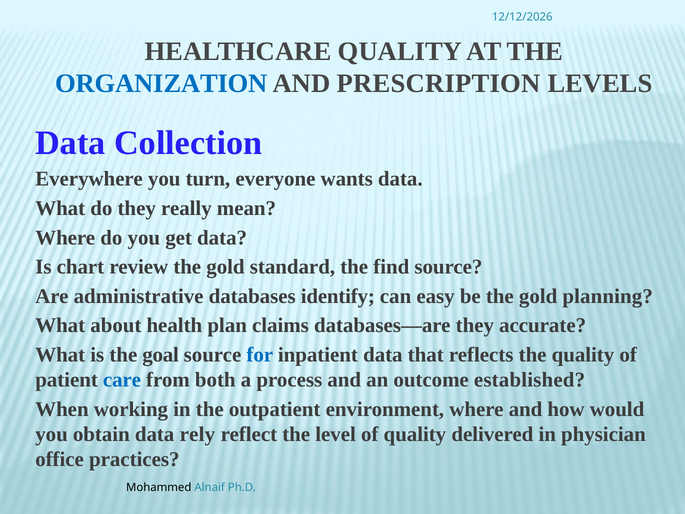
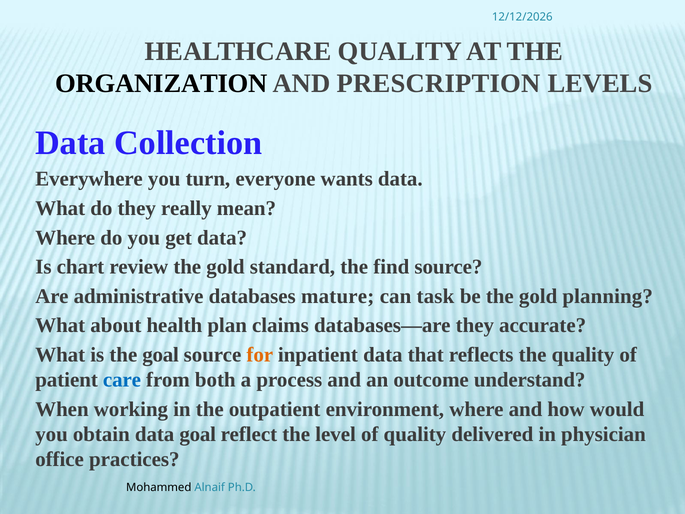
ORGANIZATION colour: blue -> black
identify: identify -> mature
easy: easy -> task
for colour: blue -> orange
established: established -> understand
data rely: rely -> goal
